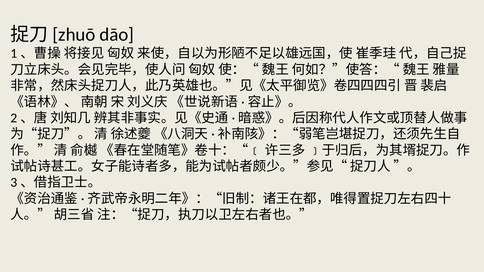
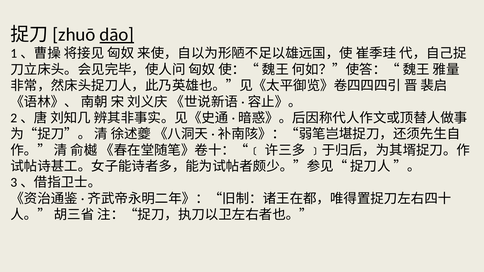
dāo underline: none -> present
